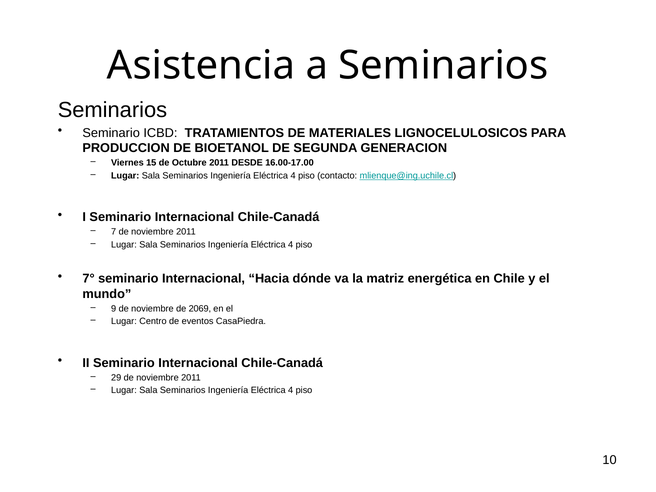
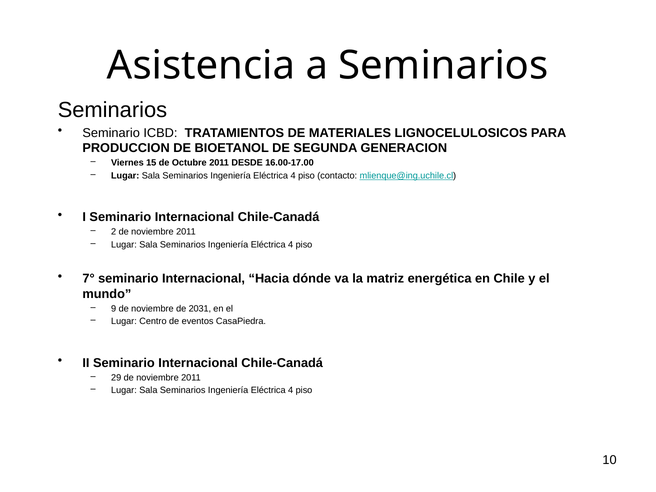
7: 7 -> 2
2069: 2069 -> 2031
